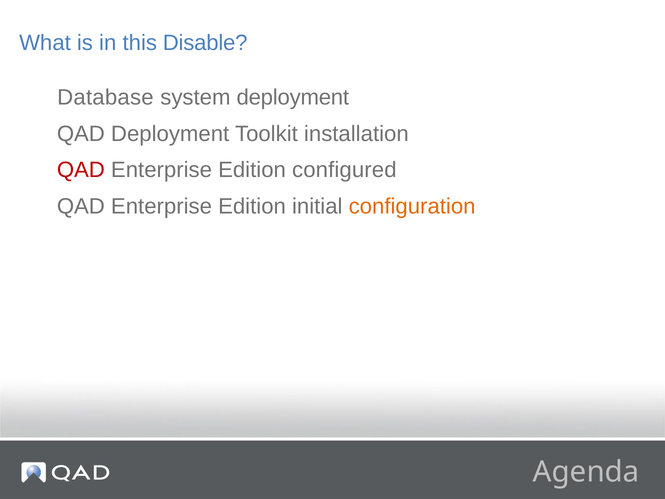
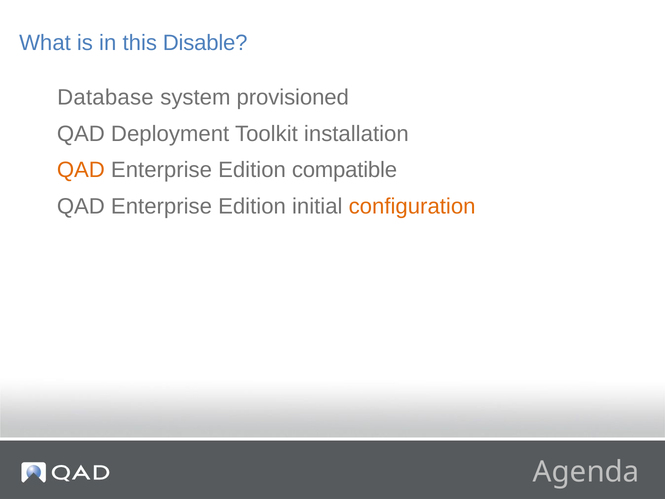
system deployment: deployment -> provisioned
QAD at (81, 170) colour: red -> orange
configured: configured -> compatible
